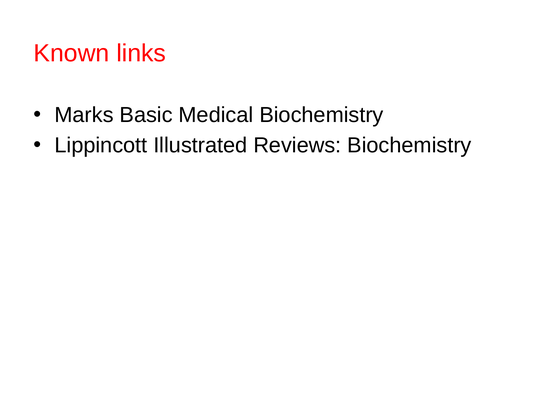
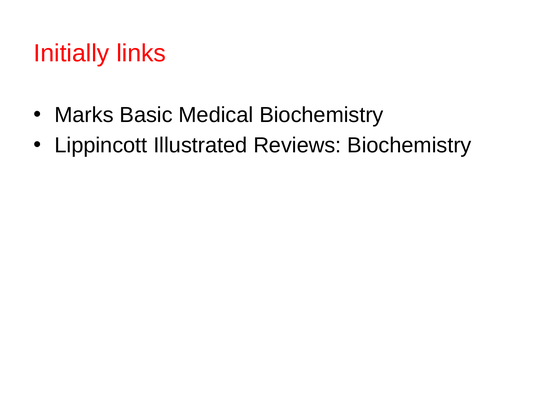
Known: Known -> Initially
